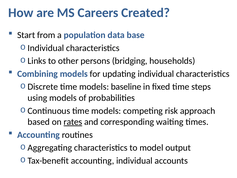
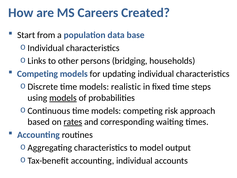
Combining at (38, 74): Combining -> Competing
baseline: baseline -> realistic
models at (63, 98) underline: none -> present
